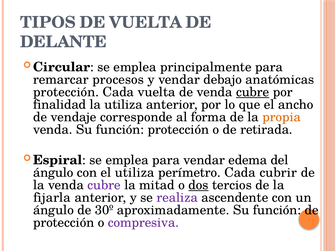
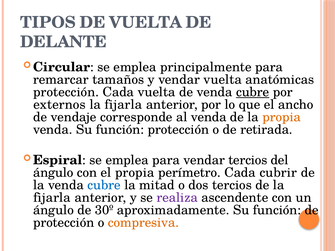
procesos: procesos -> tamaños
vendar debajo: debajo -> vuelta
finalidad: finalidad -> externos
utiliza at (124, 105): utiliza -> fijarla
al forma: forma -> venda
vendar edema: edema -> tercios
el utiliza: utiliza -> propia
cubre at (104, 185) colour: purple -> blue
dos underline: present -> none
compresiva colour: purple -> orange
